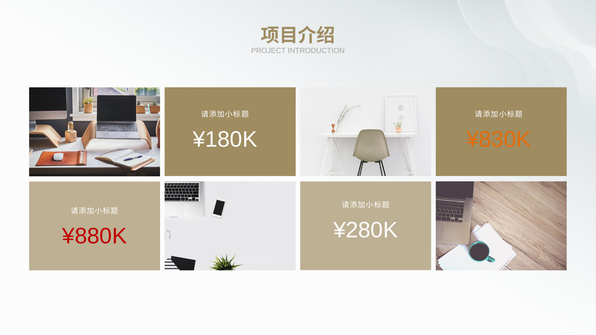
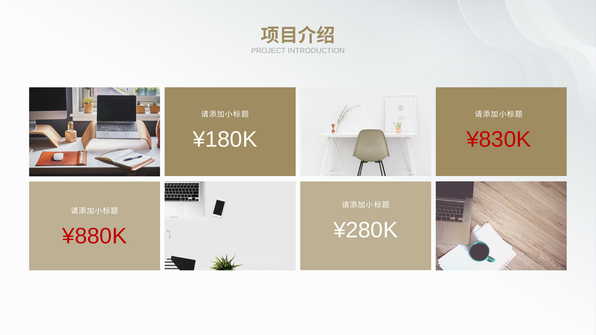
¥830K colour: orange -> red
